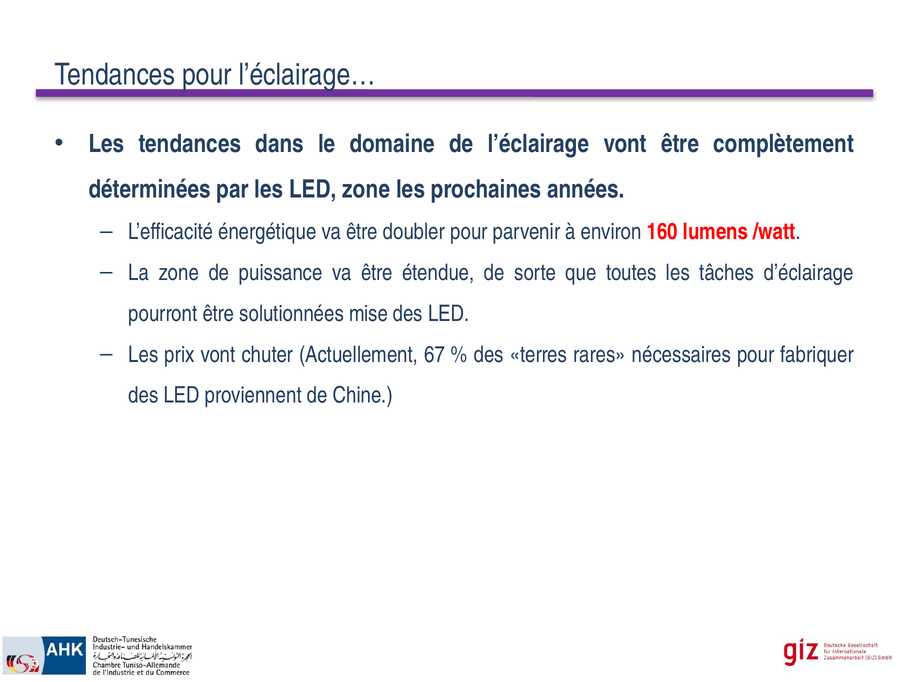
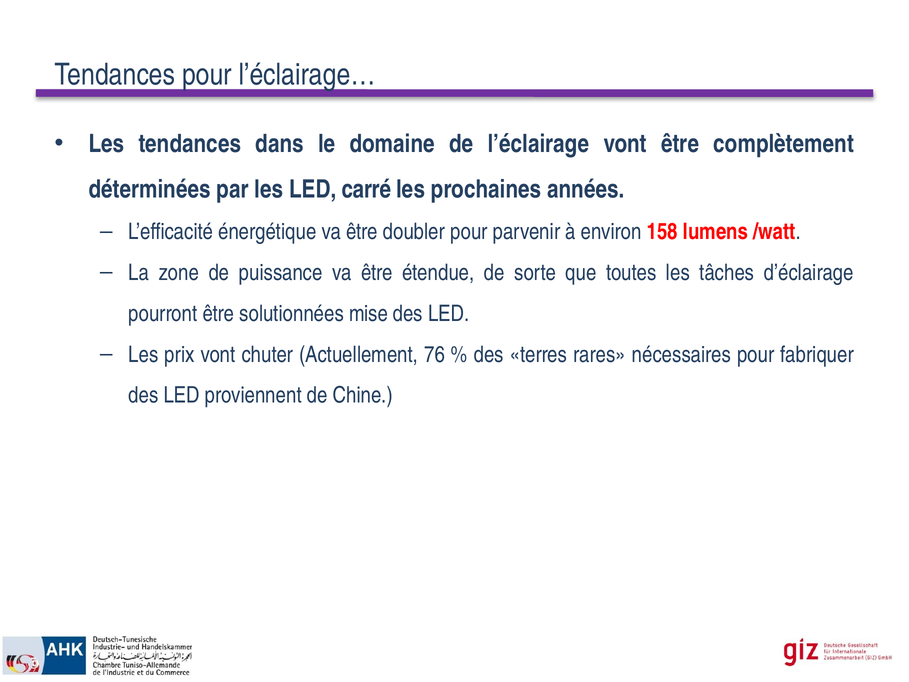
LED zone: zone -> carré
160: 160 -> 158
67: 67 -> 76
